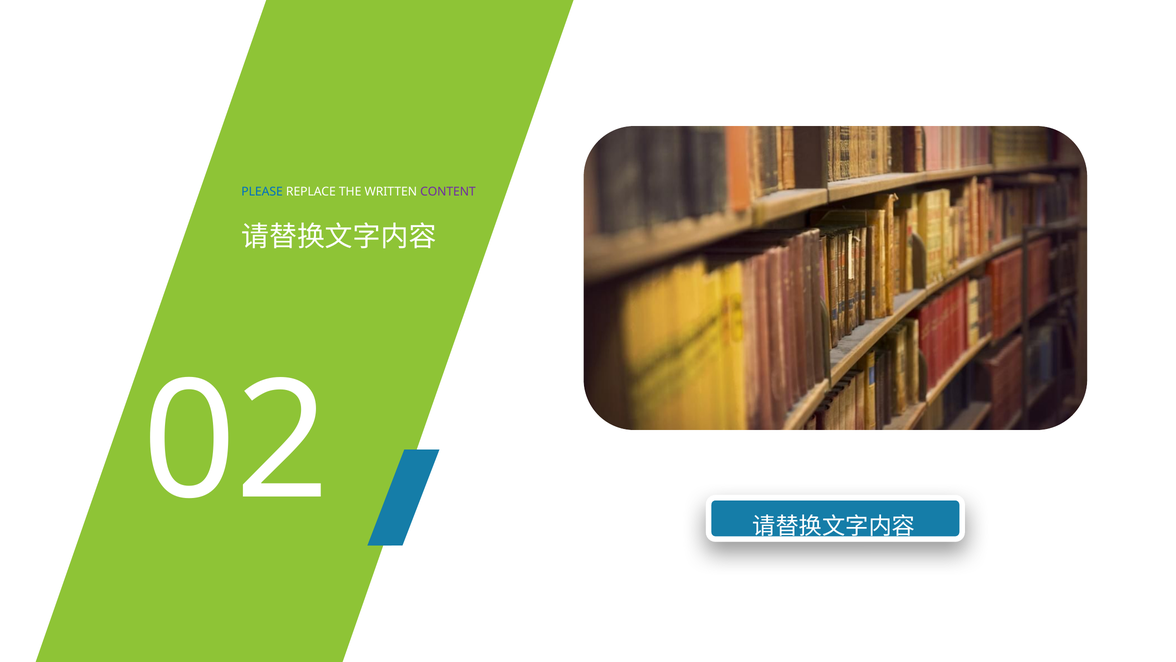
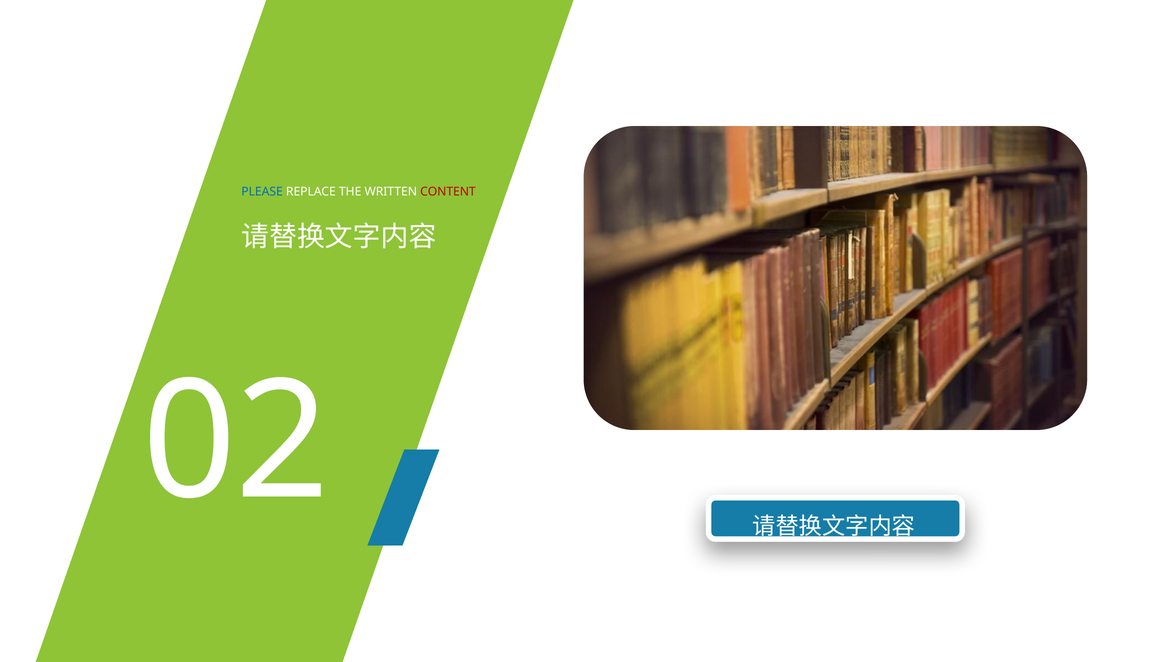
CONTENT colour: purple -> red
